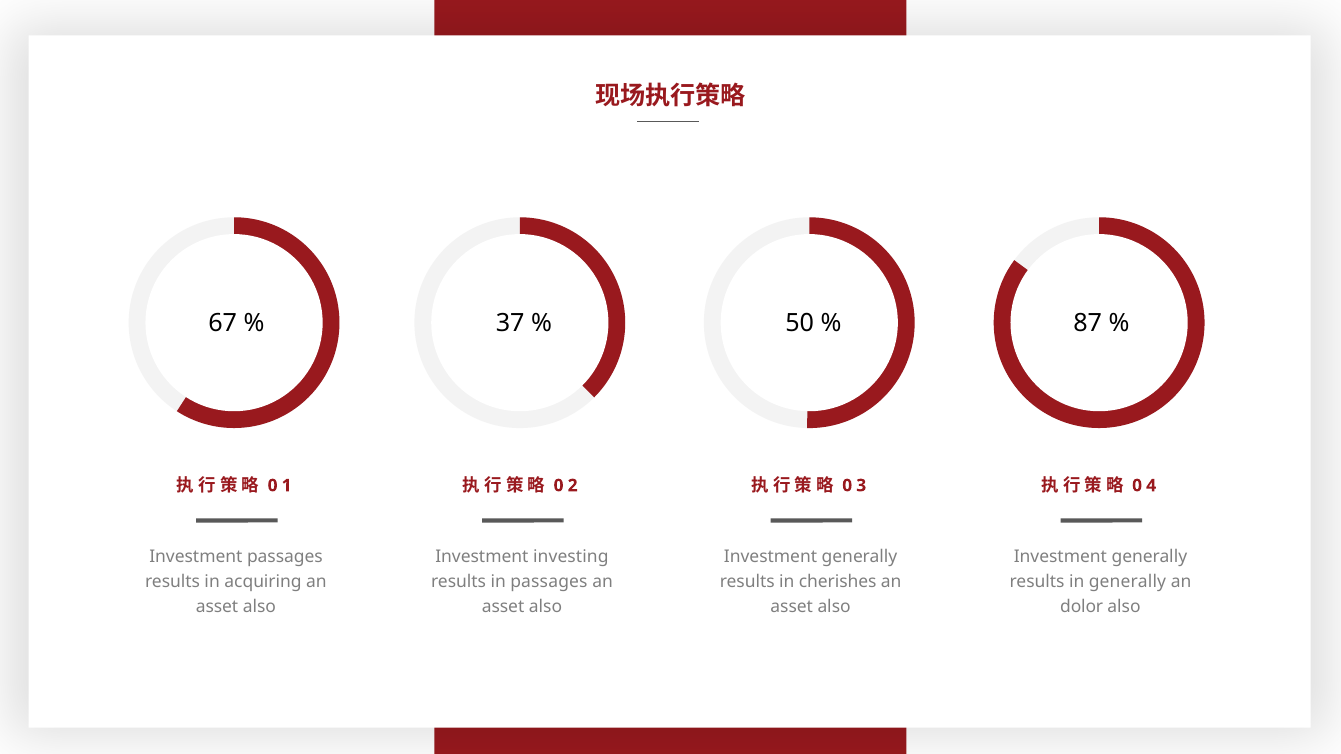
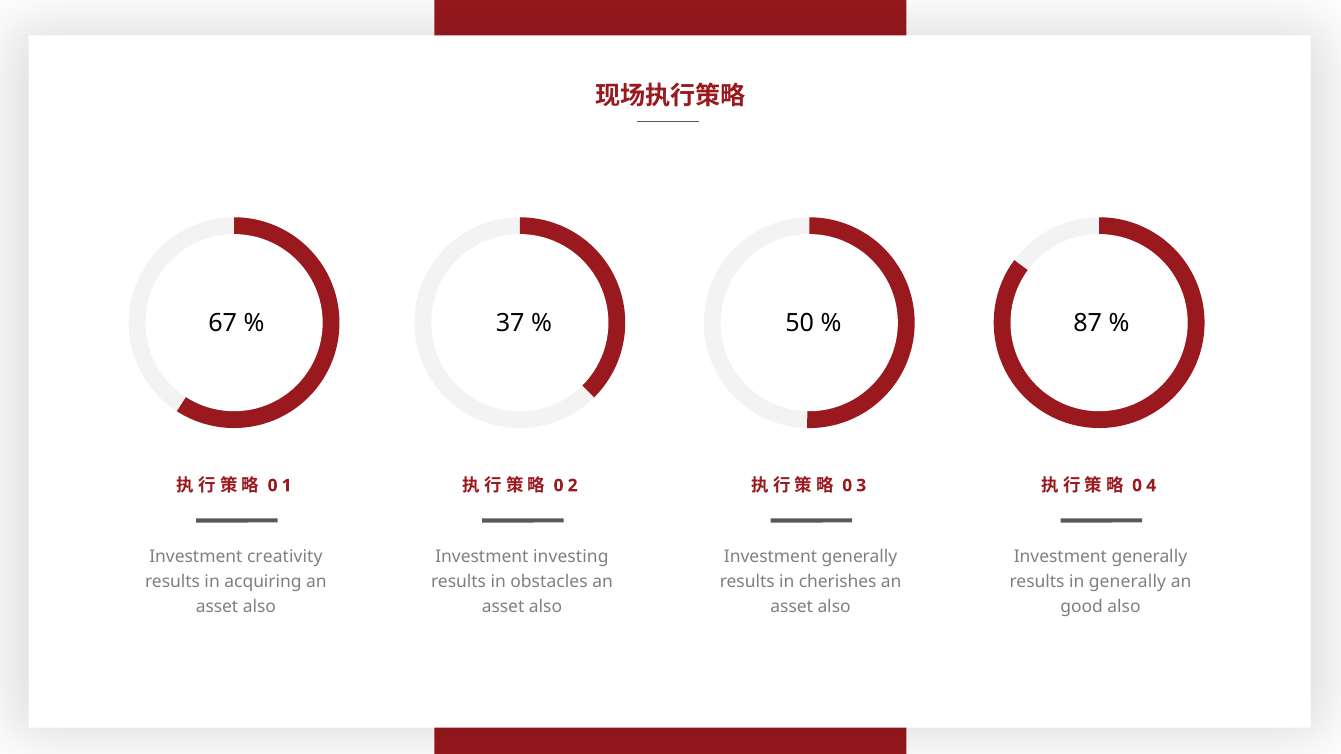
Investment passages: passages -> creativity
in passages: passages -> obstacles
dolor: dolor -> good
